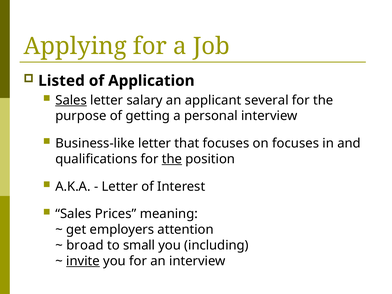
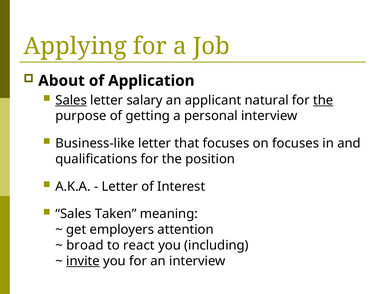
Listed: Listed -> About
several: several -> natural
the at (323, 100) underline: none -> present
the at (172, 159) underline: present -> none
Prices: Prices -> Taken
small: small -> react
